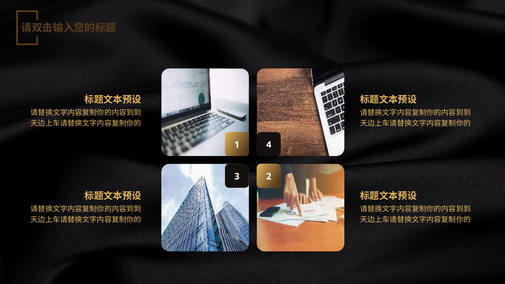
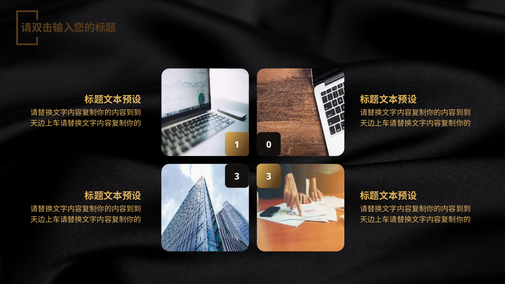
4: 4 -> 0
3 2: 2 -> 3
